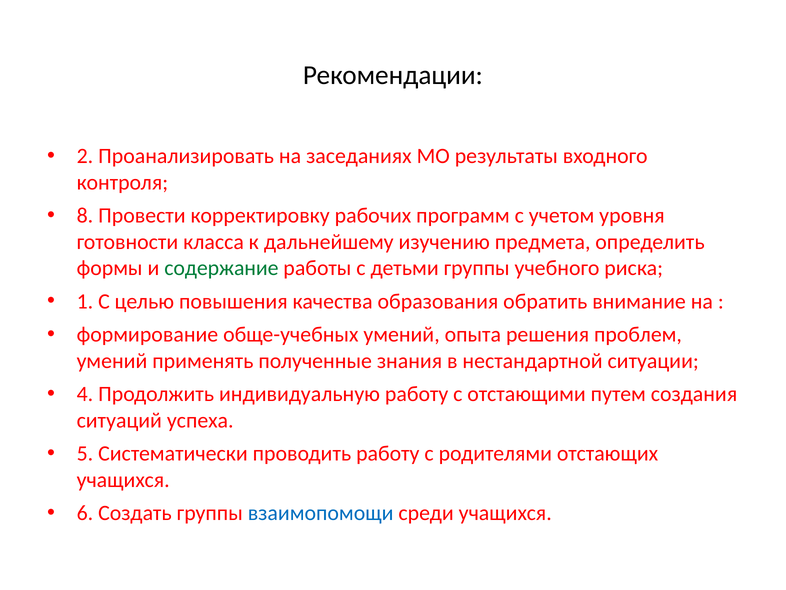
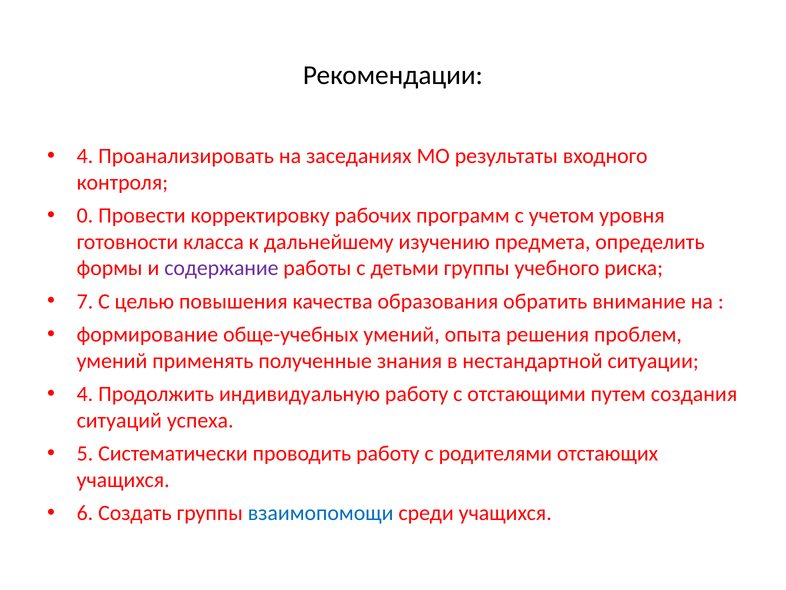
2 at (85, 156): 2 -> 4
8: 8 -> 0
содержание colour: green -> purple
1: 1 -> 7
